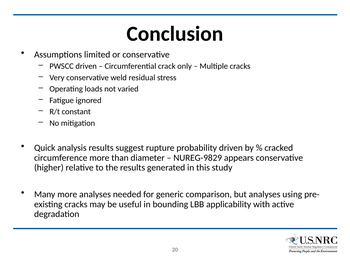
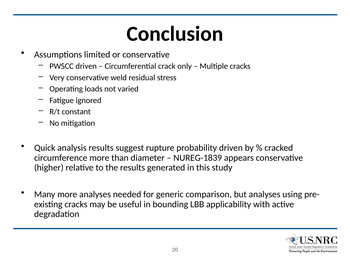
NUREG-9829: NUREG-9829 -> NUREG-1839
